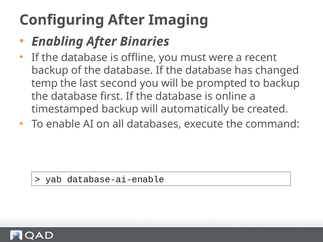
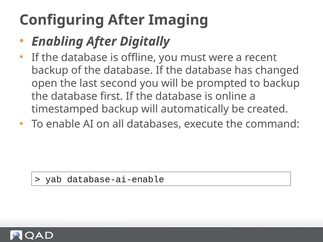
Binaries: Binaries -> Digitally
temp: temp -> open
